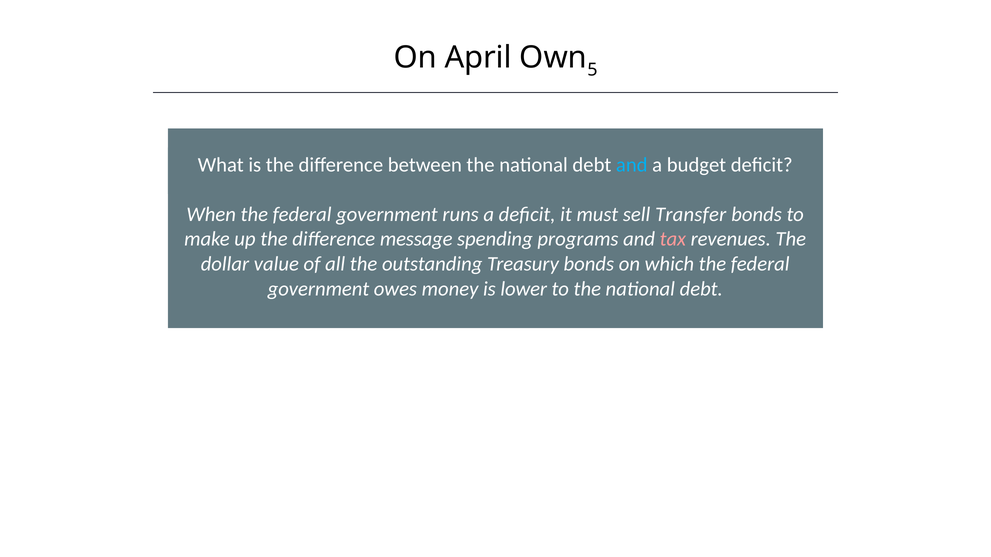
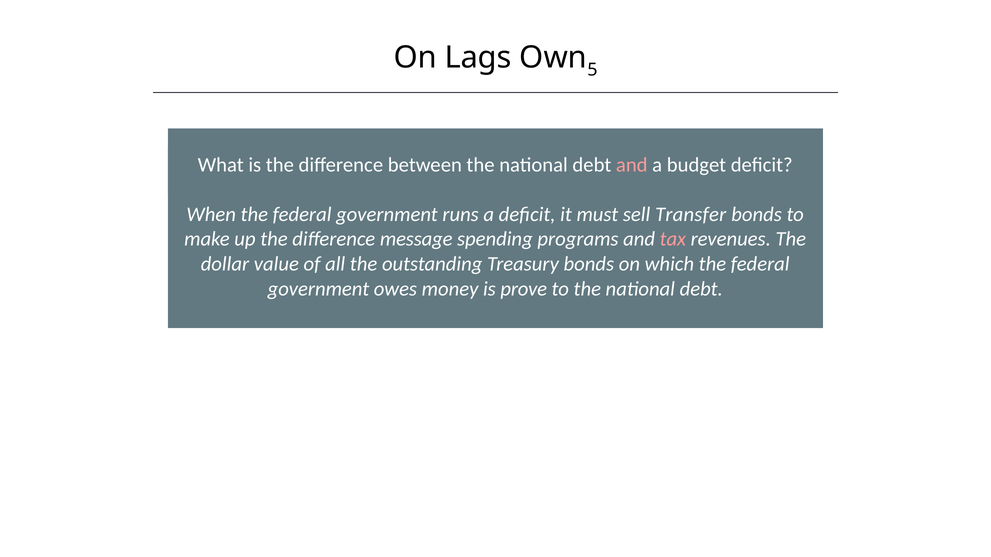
April: April -> Lags
and at (632, 165) colour: light blue -> pink
lower: lower -> prove
